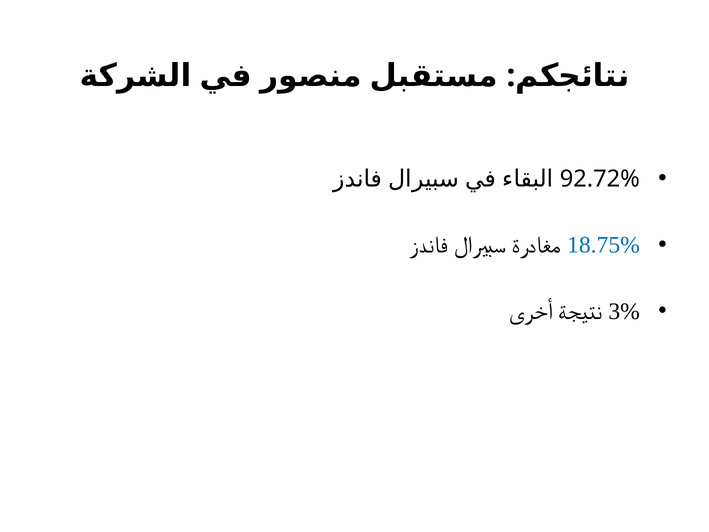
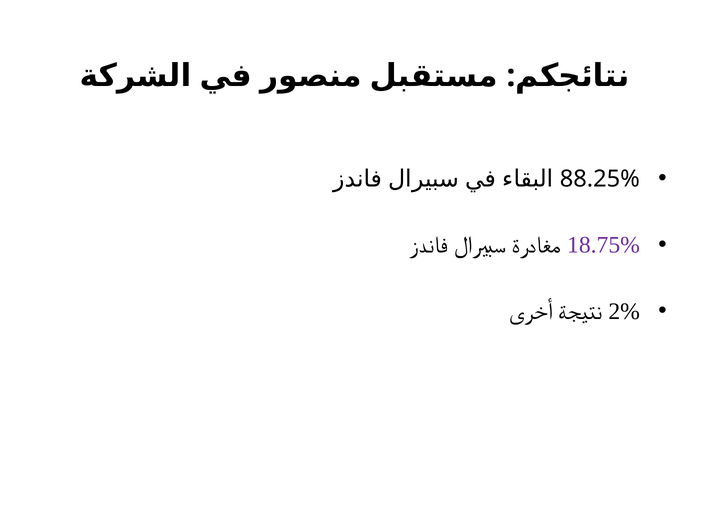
92.72%: 92.72% -> 88.25%
18.75% colour: blue -> purple
3%: 3% -> 2%
